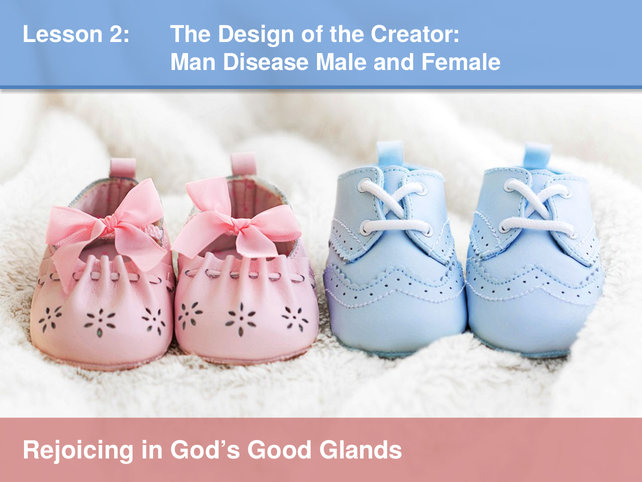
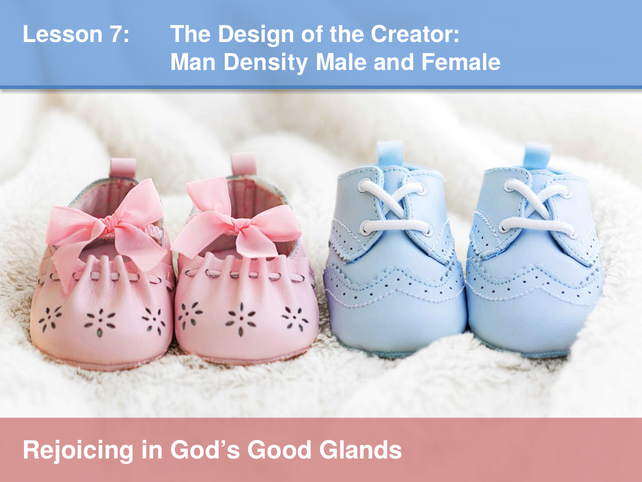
2: 2 -> 7
Disease: Disease -> Density
